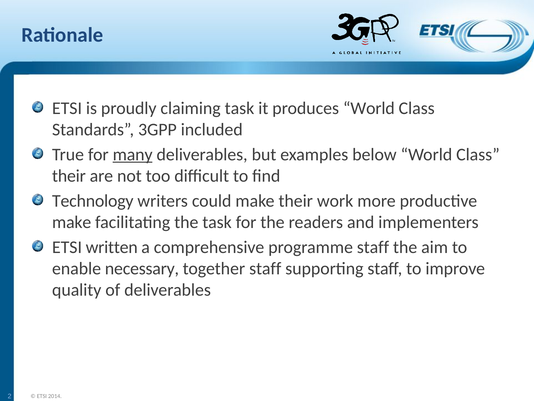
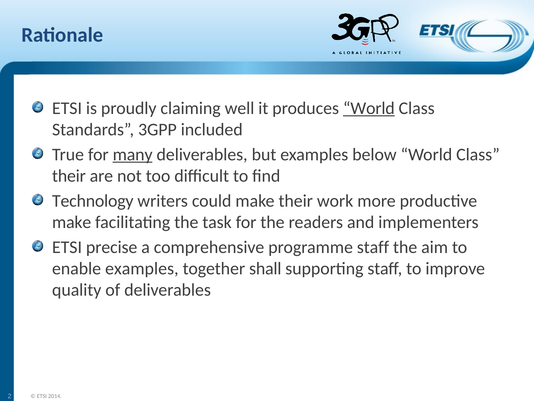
claiming task: task -> well
World at (369, 108) underline: none -> present
written: written -> precise
enable necessary: necessary -> examples
together staff: staff -> shall
